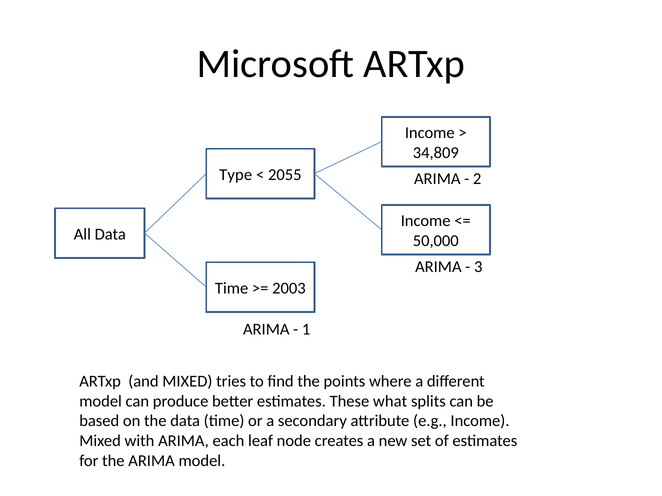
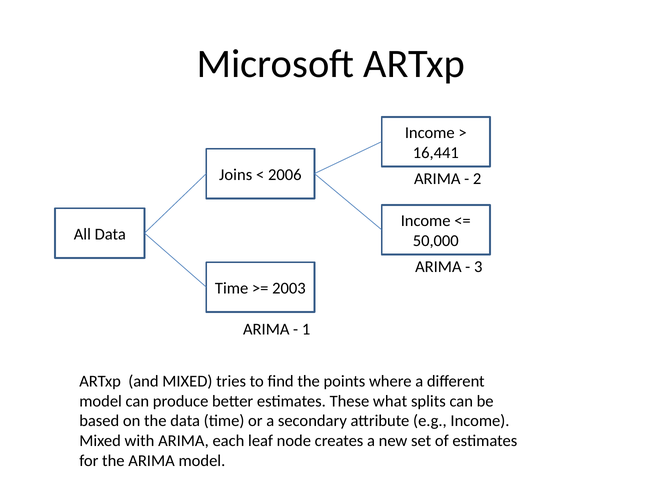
34,809: 34,809 -> 16,441
Type: Type -> Joins
2055: 2055 -> 2006
